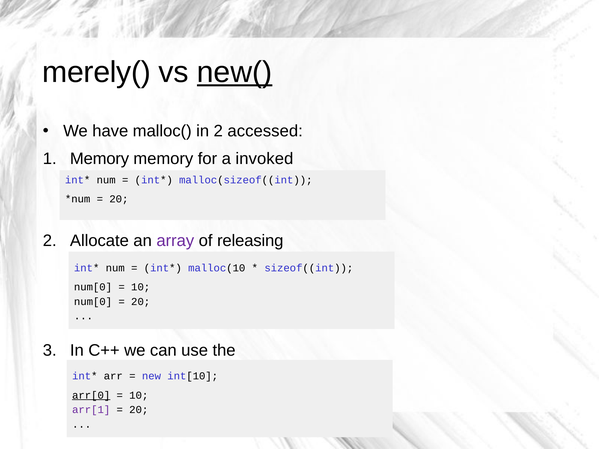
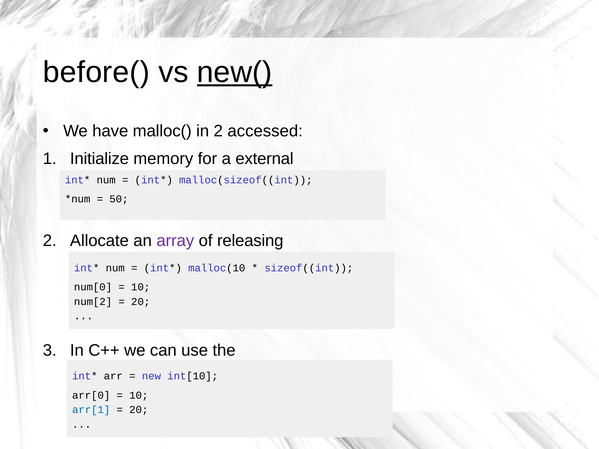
merely(: merely( -> before(
Memory at (100, 159): Memory -> Initialize
invoked: invoked -> external
20 at (119, 199): 20 -> 50
num[0 at (93, 302): num[0 -> num[2
arr[0 underline: present -> none
arr[1 colour: purple -> blue
